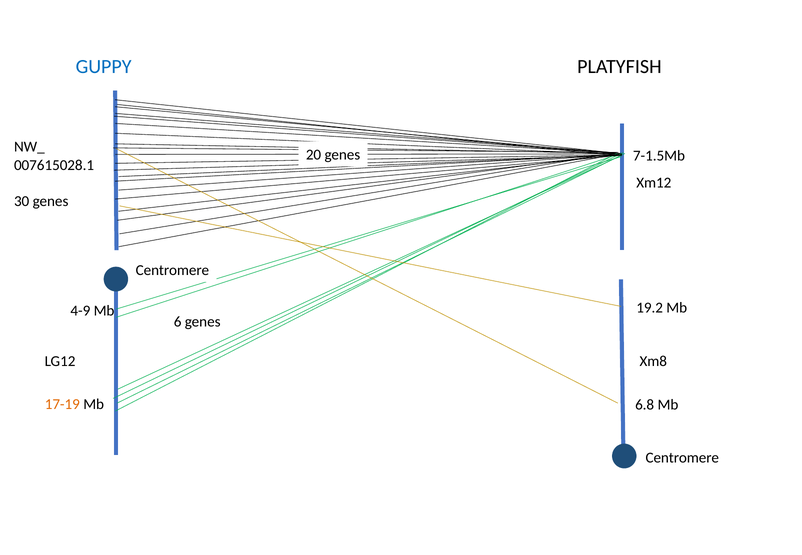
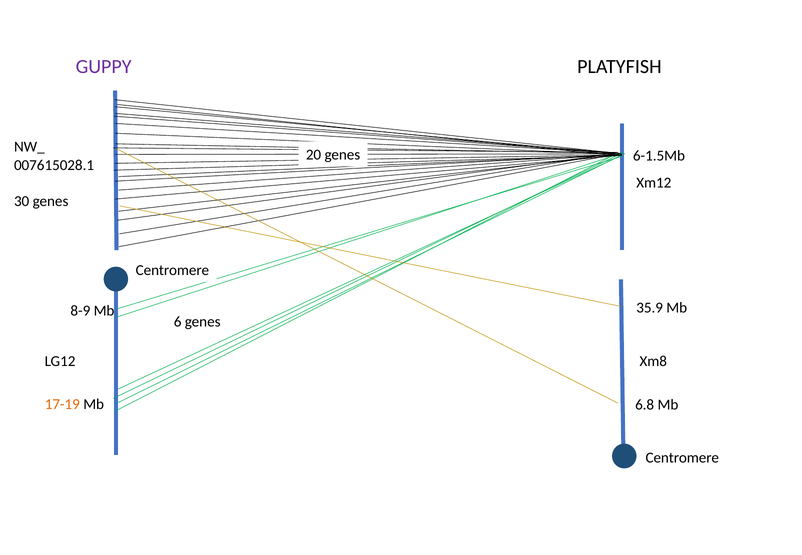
GUPPY colour: blue -> purple
7-1.5Mb: 7-1.5Mb -> 6-1.5Mb
19.2: 19.2 -> 35.9
4-9: 4-9 -> 8-9
